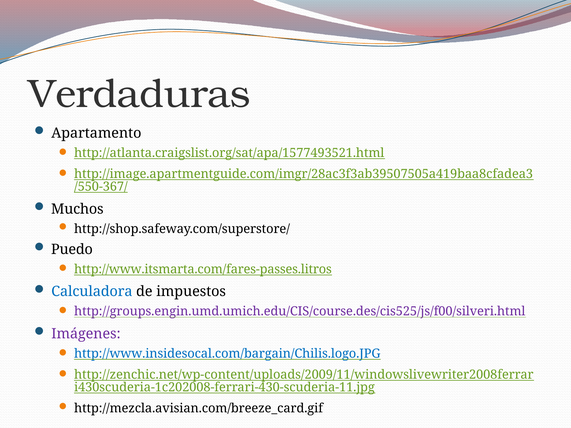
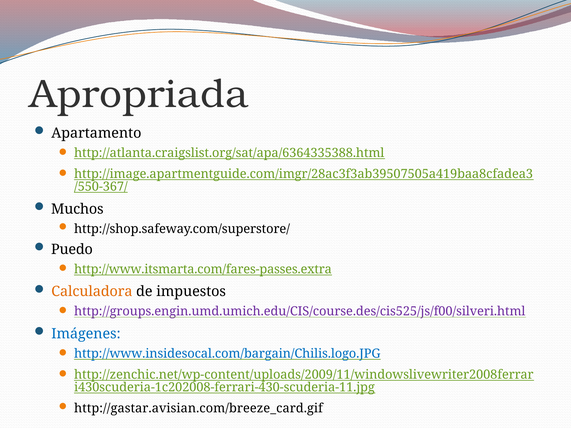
Verdaduras: Verdaduras -> Apropriada
http://atlanta.craigslist.org/sat/apa/1577493521.html: http://atlanta.craigslist.org/sat/apa/1577493521.html -> http://atlanta.craigslist.org/sat/apa/6364335388.html
http://www.itsmarta.com/fares-passes.litros: http://www.itsmarta.com/fares-passes.litros -> http://www.itsmarta.com/fares-passes.extra
Calculadora colour: blue -> orange
Imágenes colour: purple -> blue
http://mezcla.avisian.com/breeze_card.gif: http://mezcla.avisian.com/breeze_card.gif -> http://gastar.avisian.com/breeze_card.gif
